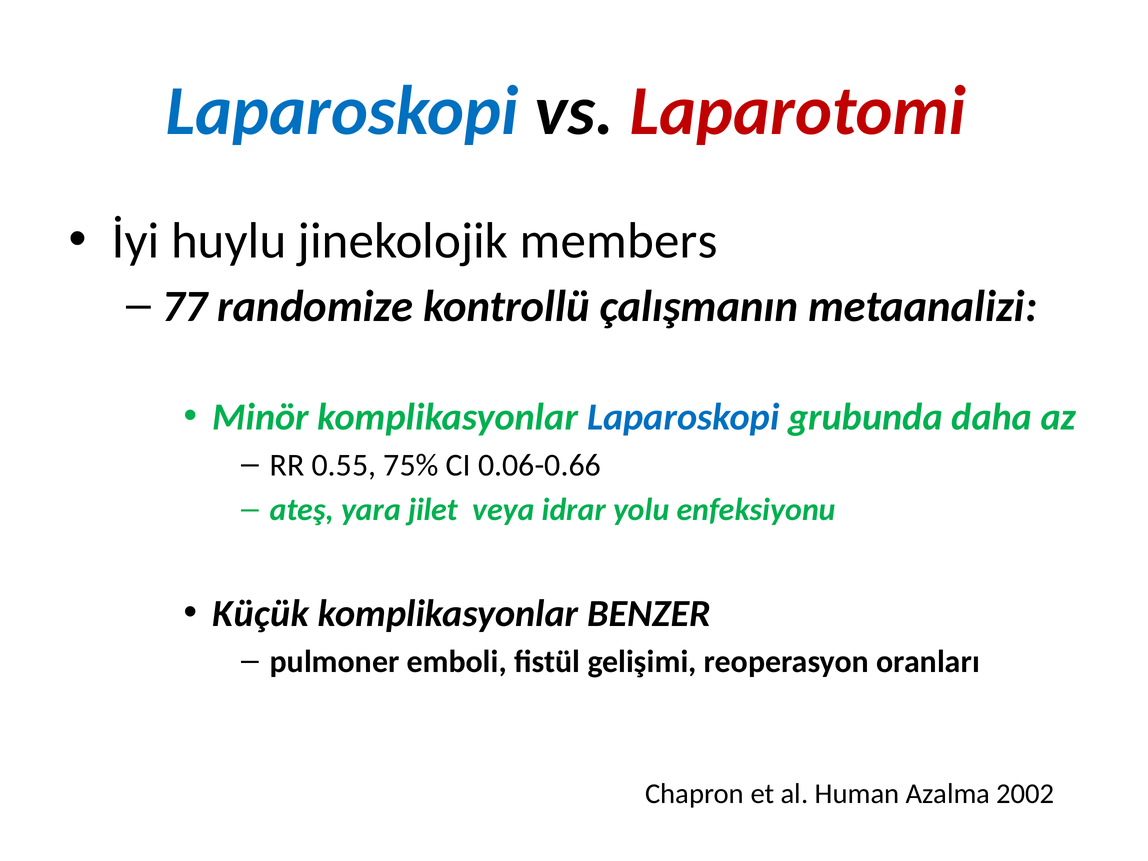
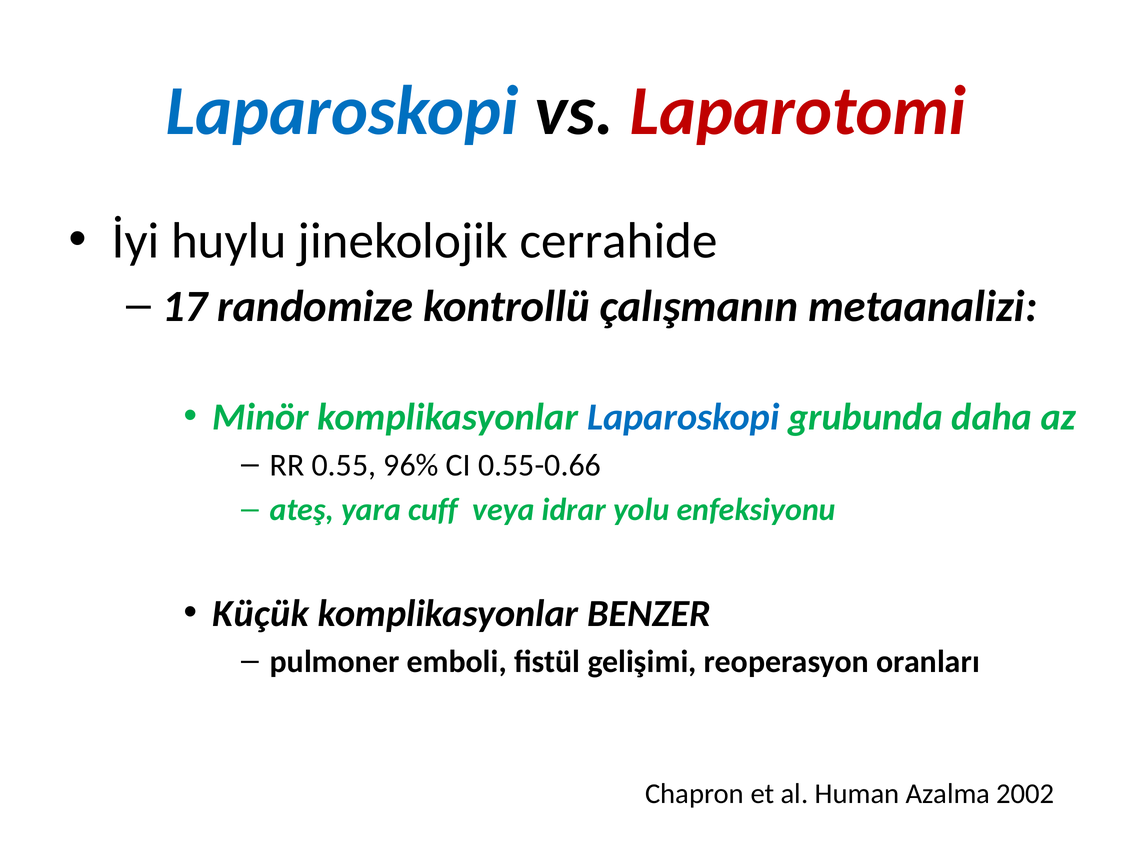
members: members -> cerrahide
77: 77 -> 17
75%: 75% -> 96%
0.06-0.66: 0.06-0.66 -> 0.55-0.66
jilet: jilet -> cuff
